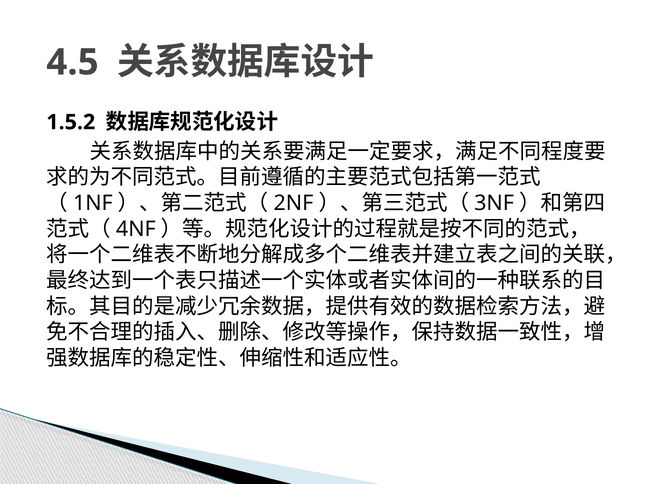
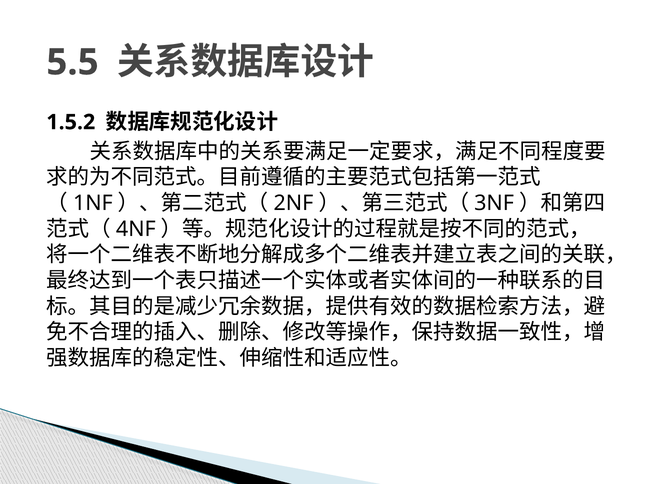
4.5: 4.5 -> 5.5
